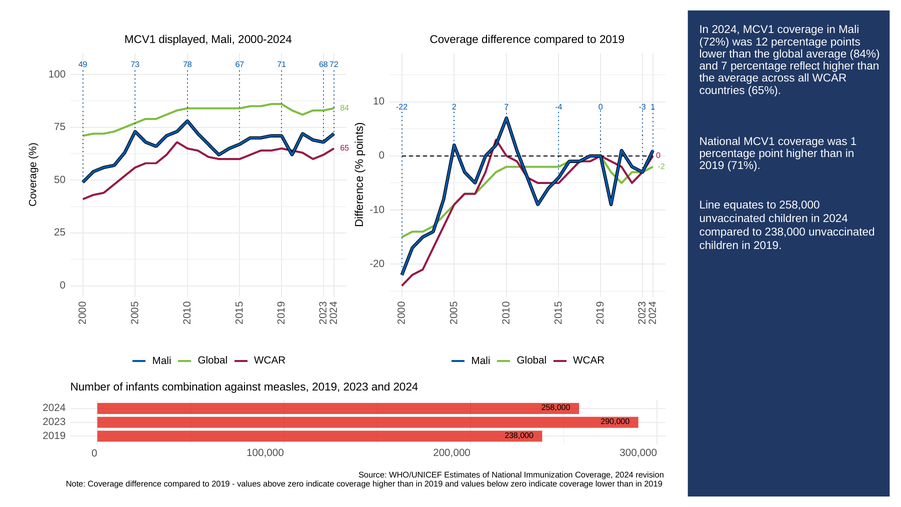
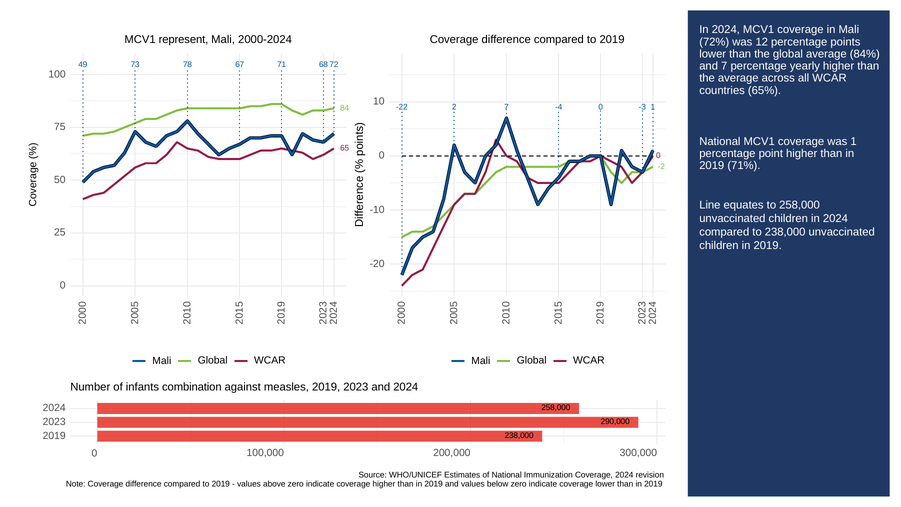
displayed: displayed -> represent
reflect: reflect -> yearly
